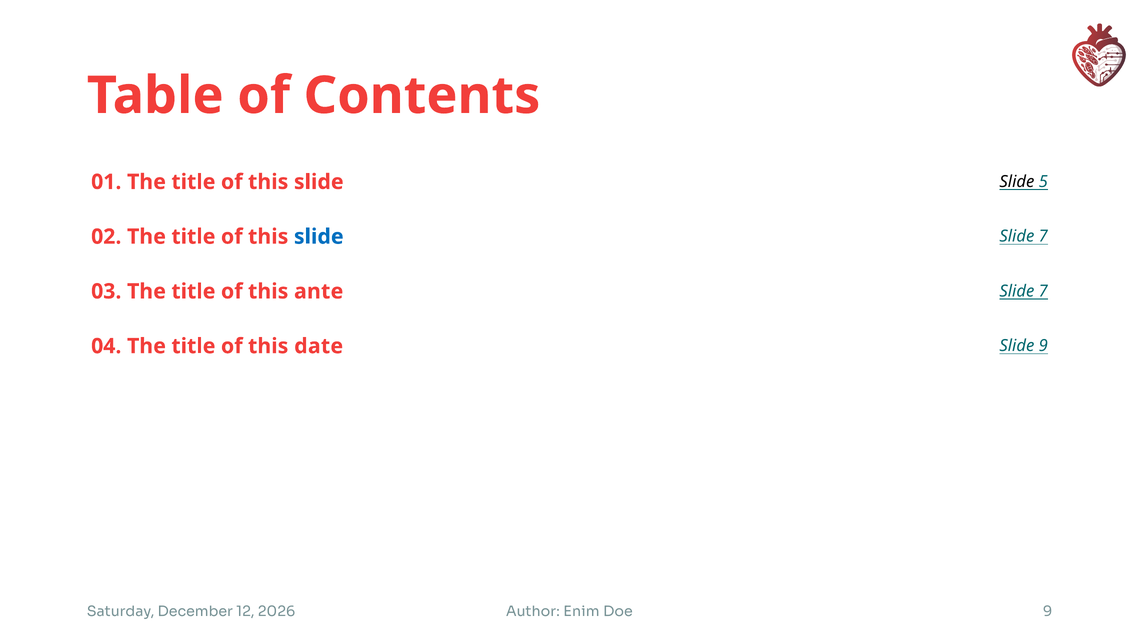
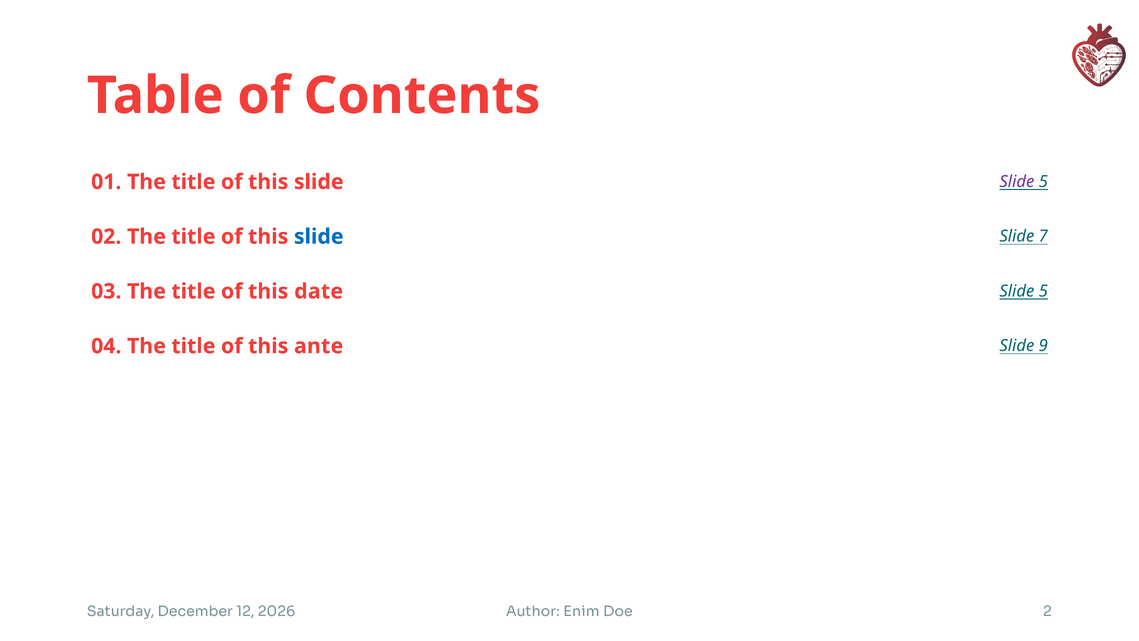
Slide at (1017, 182) colour: black -> purple
ante: ante -> date
7 at (1043, 291): 7 -> 5
date: date -> ante
Doe 9: 9 -> 2
